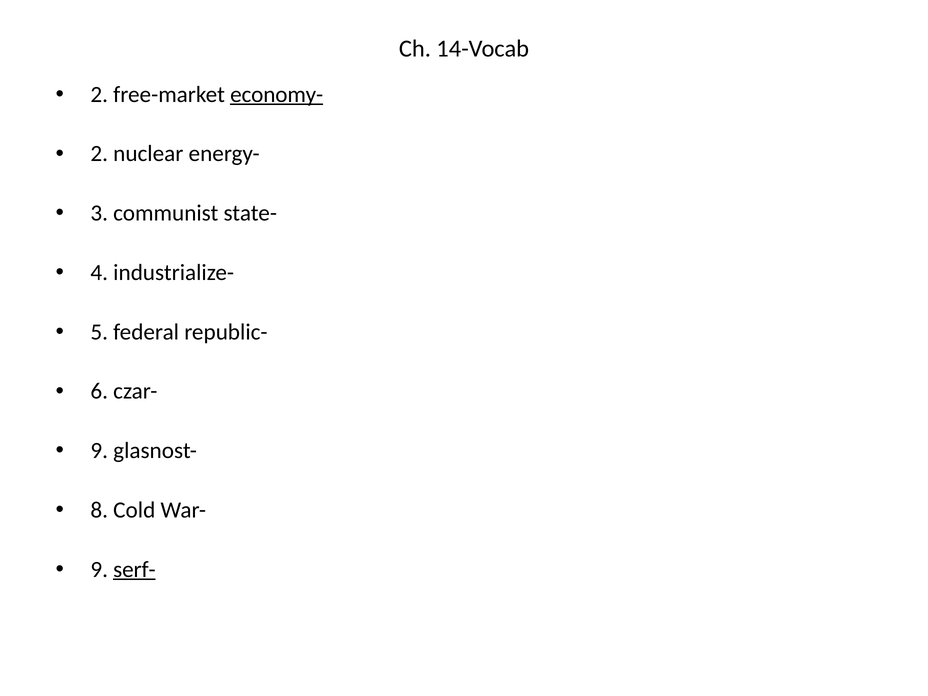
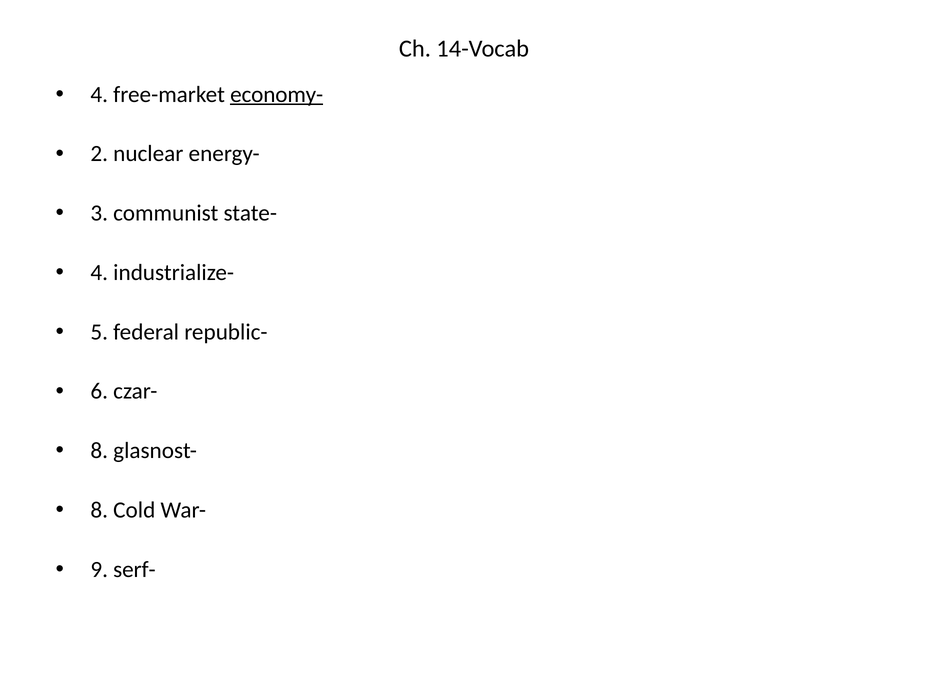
2 at (99, 94): 2 -> 4
9 at (99, 451): 9 -> 8
serf- underline: present -> none
